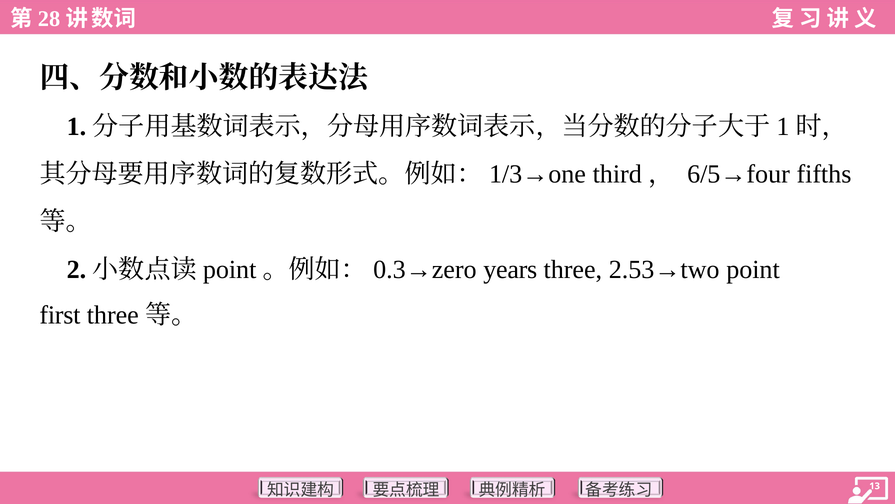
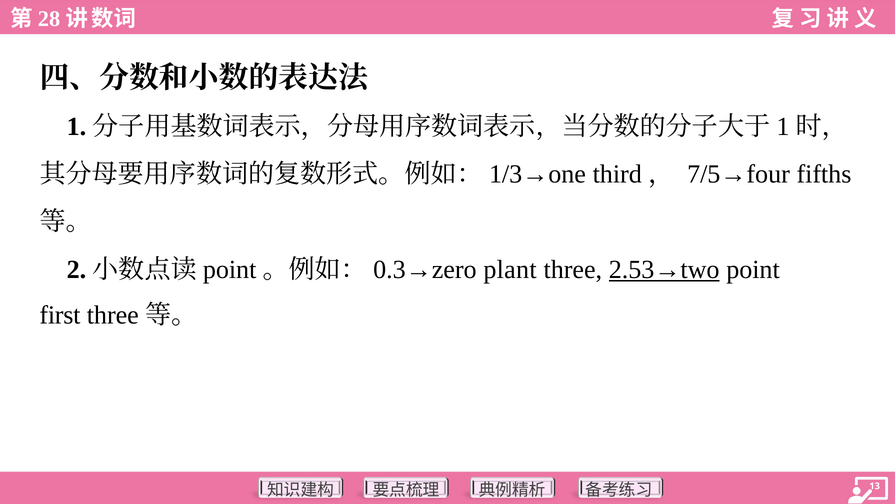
6/5→four: 6/5→four -> 7/5→four
years: years -> plant
2.53→two underline: none -> present
